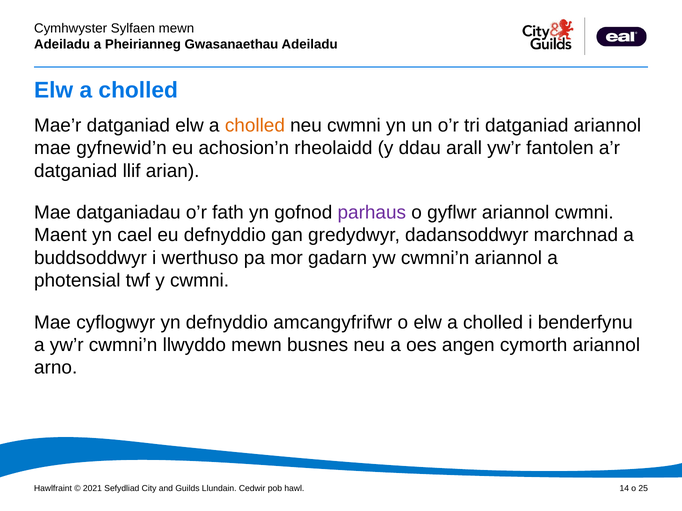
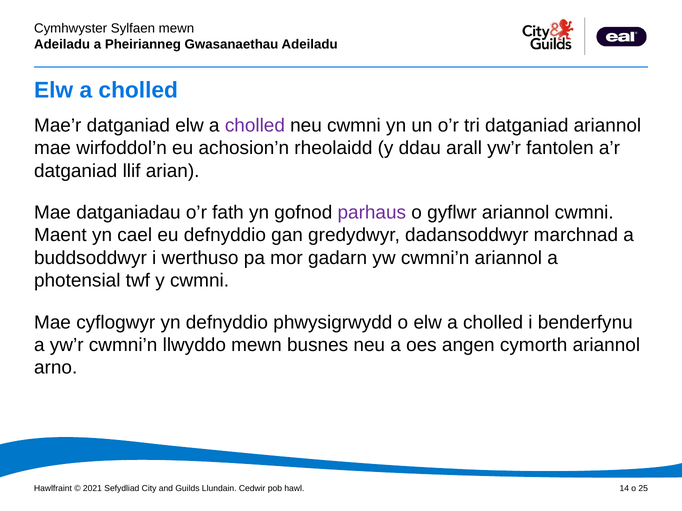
cholled at (255, 125) colour: orange -> purple
gyfnewid’n: gyfnewid’n -> wirfoddol’n
amcangyfrifwr: amcangyfrifwr -> phwysigrwydd
